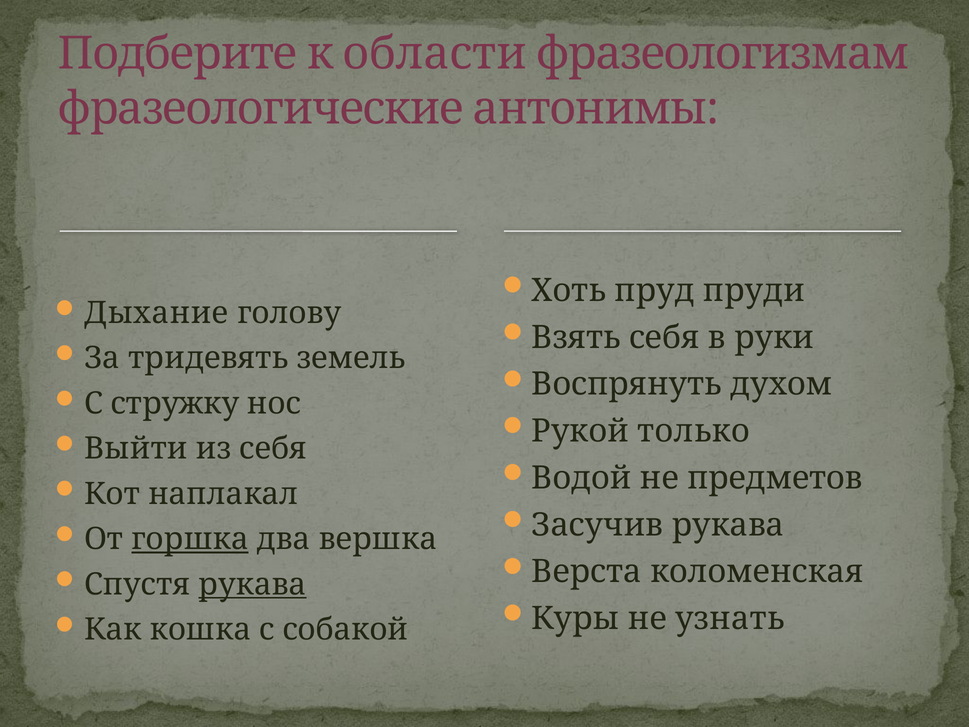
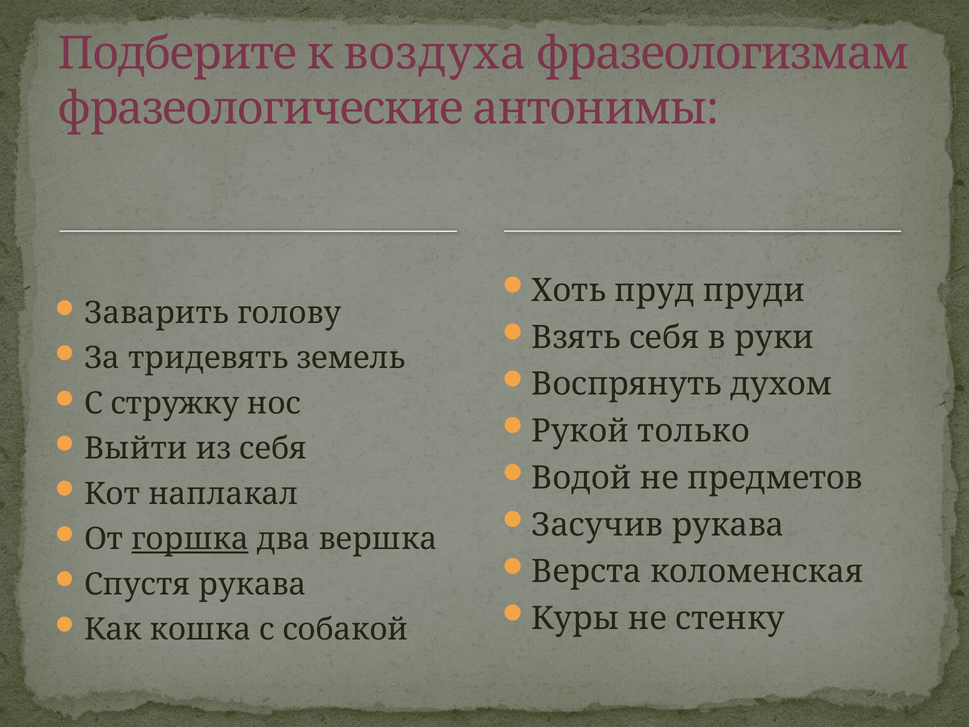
области: области -> воздуха
Дыхание: Дыхание -> Заварить
рукава at (252, 584) underline: present -> none
узнать: узнать -> стенку
